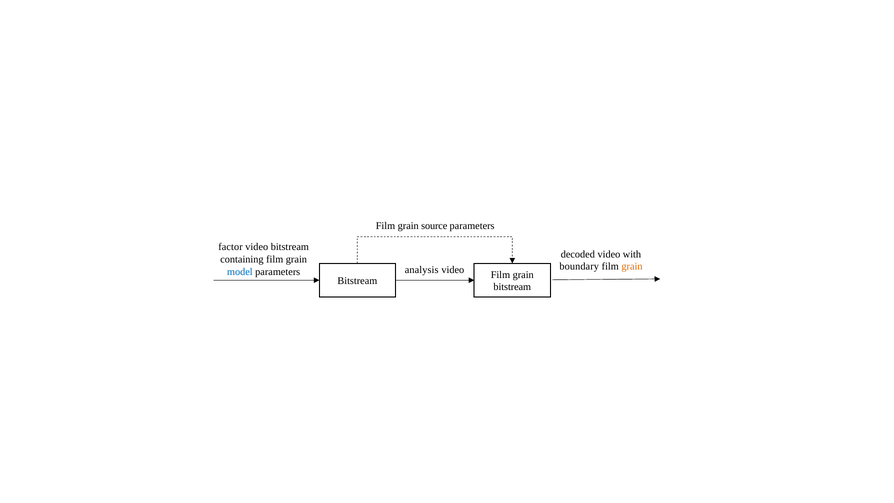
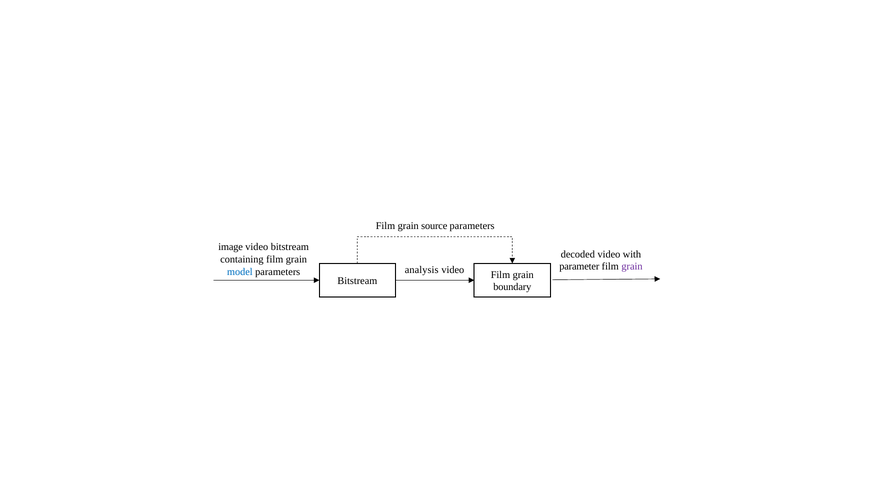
factor: factor -> image
boundary: boundary -> parameter
grain at (632, 266) colour: orange -> purple
bitstream at (512, 287): bitstream -> boundary
